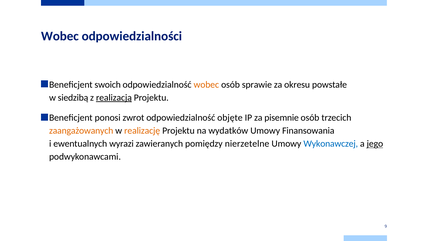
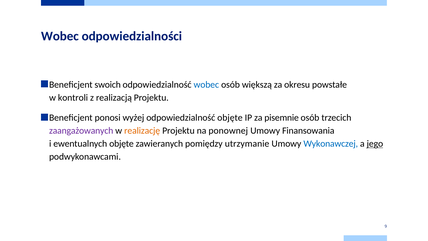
wobec at (206, 85) colour: orange -> blue
sprawie: sprawie -> większą
siedzibą: siedzibą -> kontroli
realizacją underline: present -> none
zwrot: zwrot -> wyżej
zaangażowanych colour: orange -> purple
wydatków: wydatków -> ponownej
ewentualnych wyrazi: wyrazi -> objęte
nierzetelne: nierzetelne -> utrzymanie
